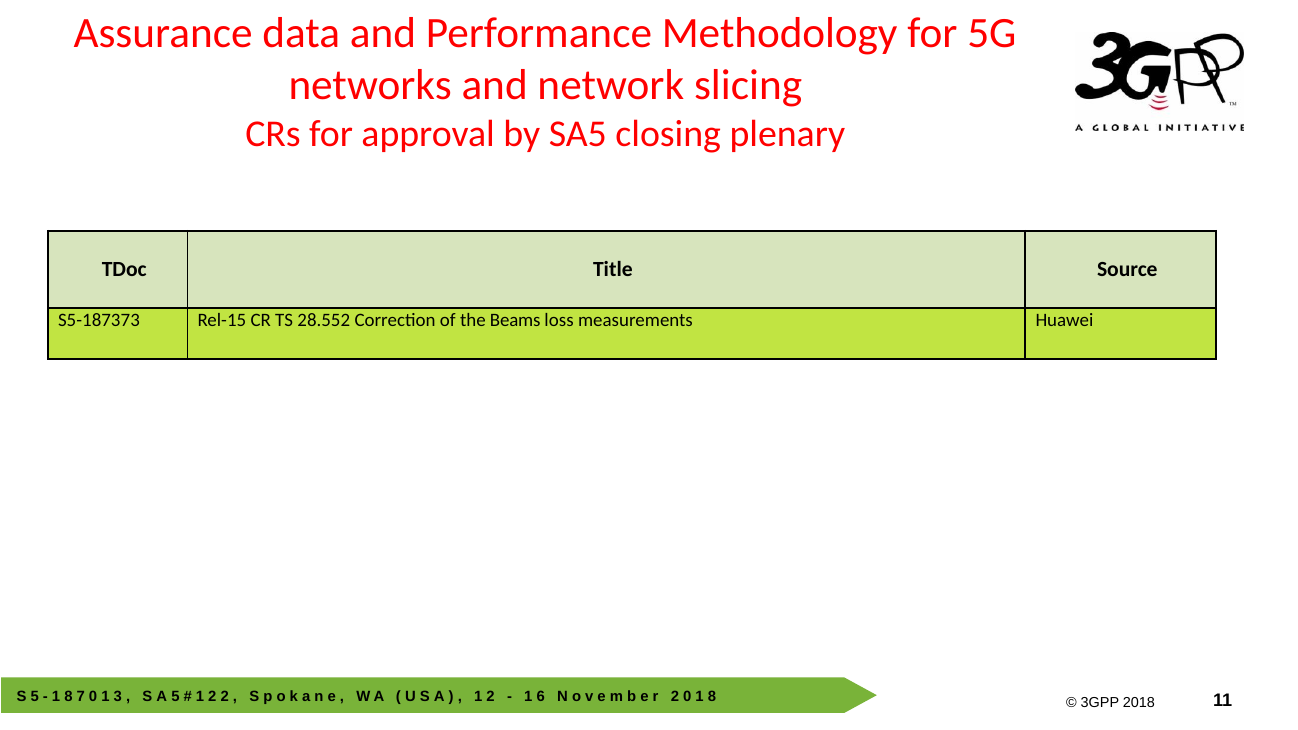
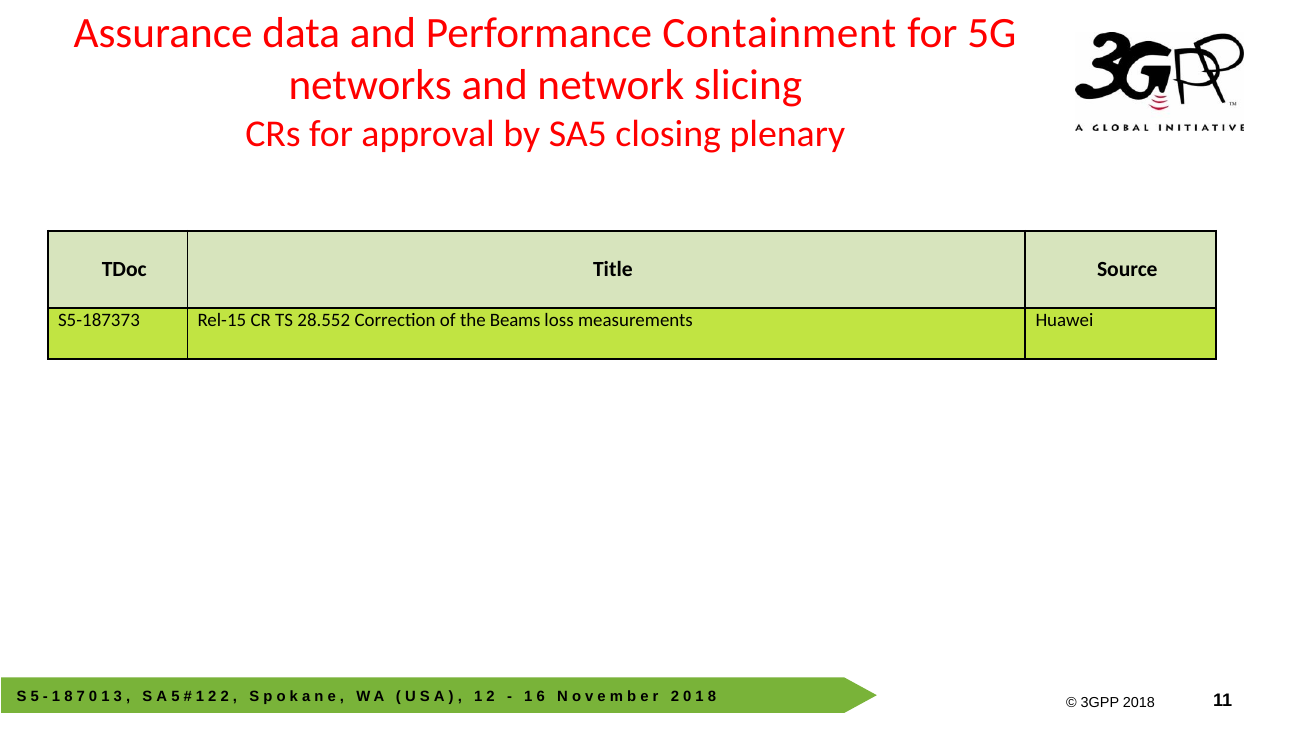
Methodology: Methodology -> Containment
